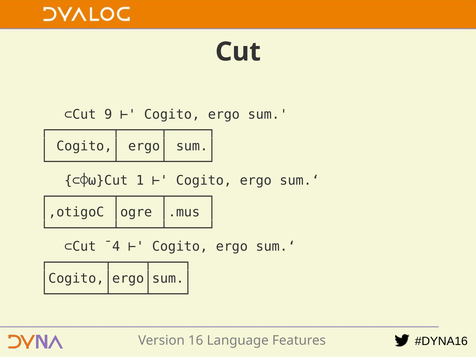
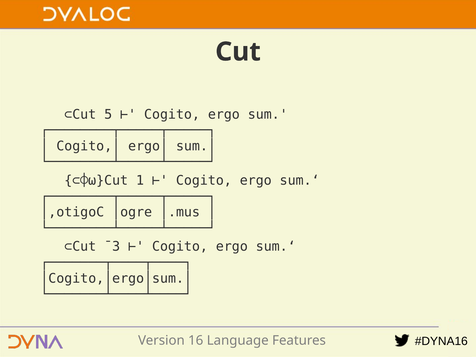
9: 9 -> 5
¯4: ¯4 -> ¯3
